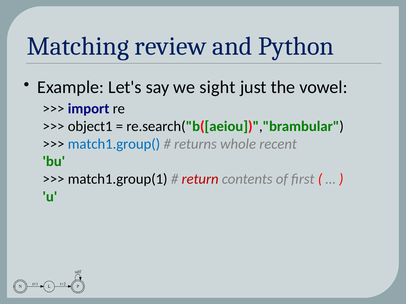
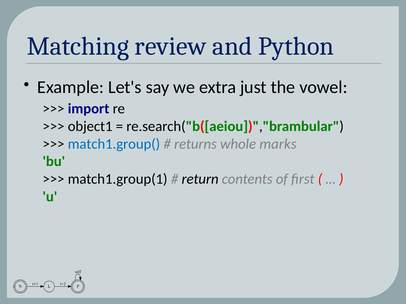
sight: sight -> extra
recent: recent -> marks
return colour: red -> black
